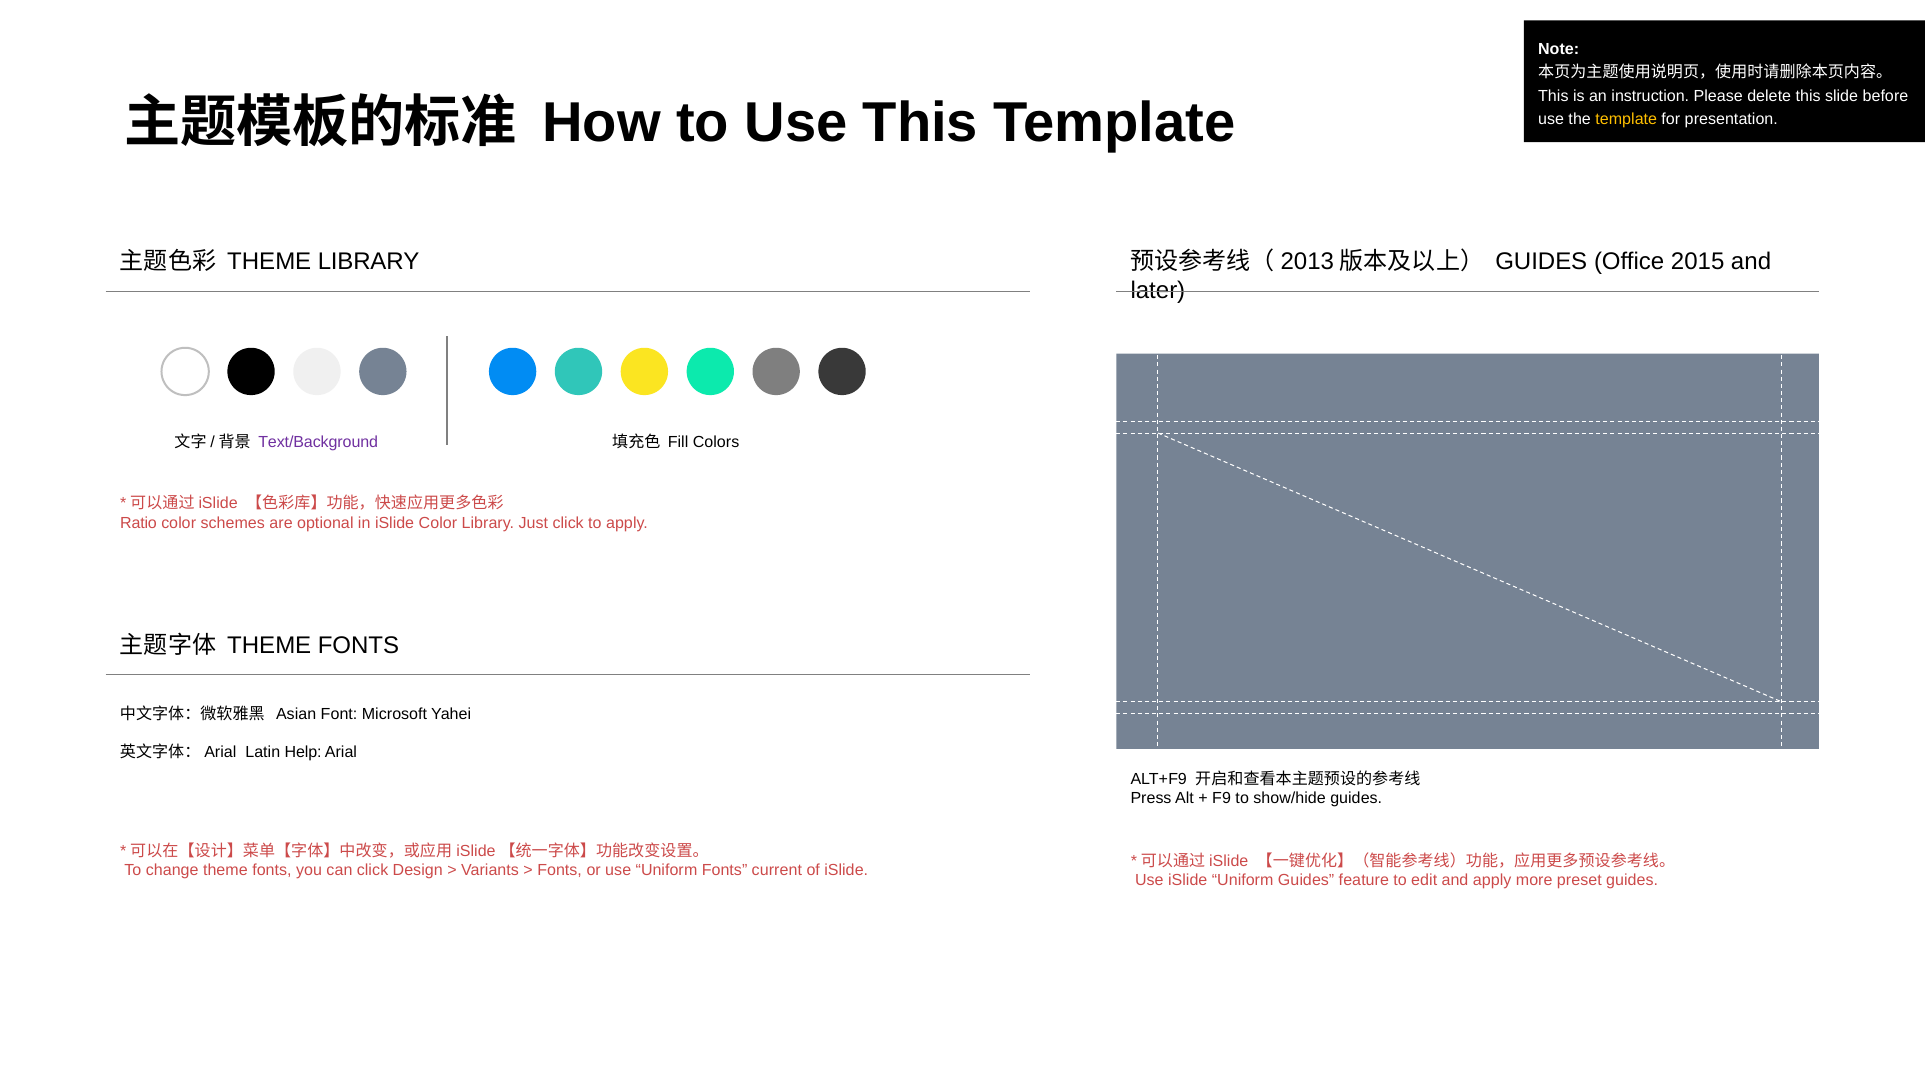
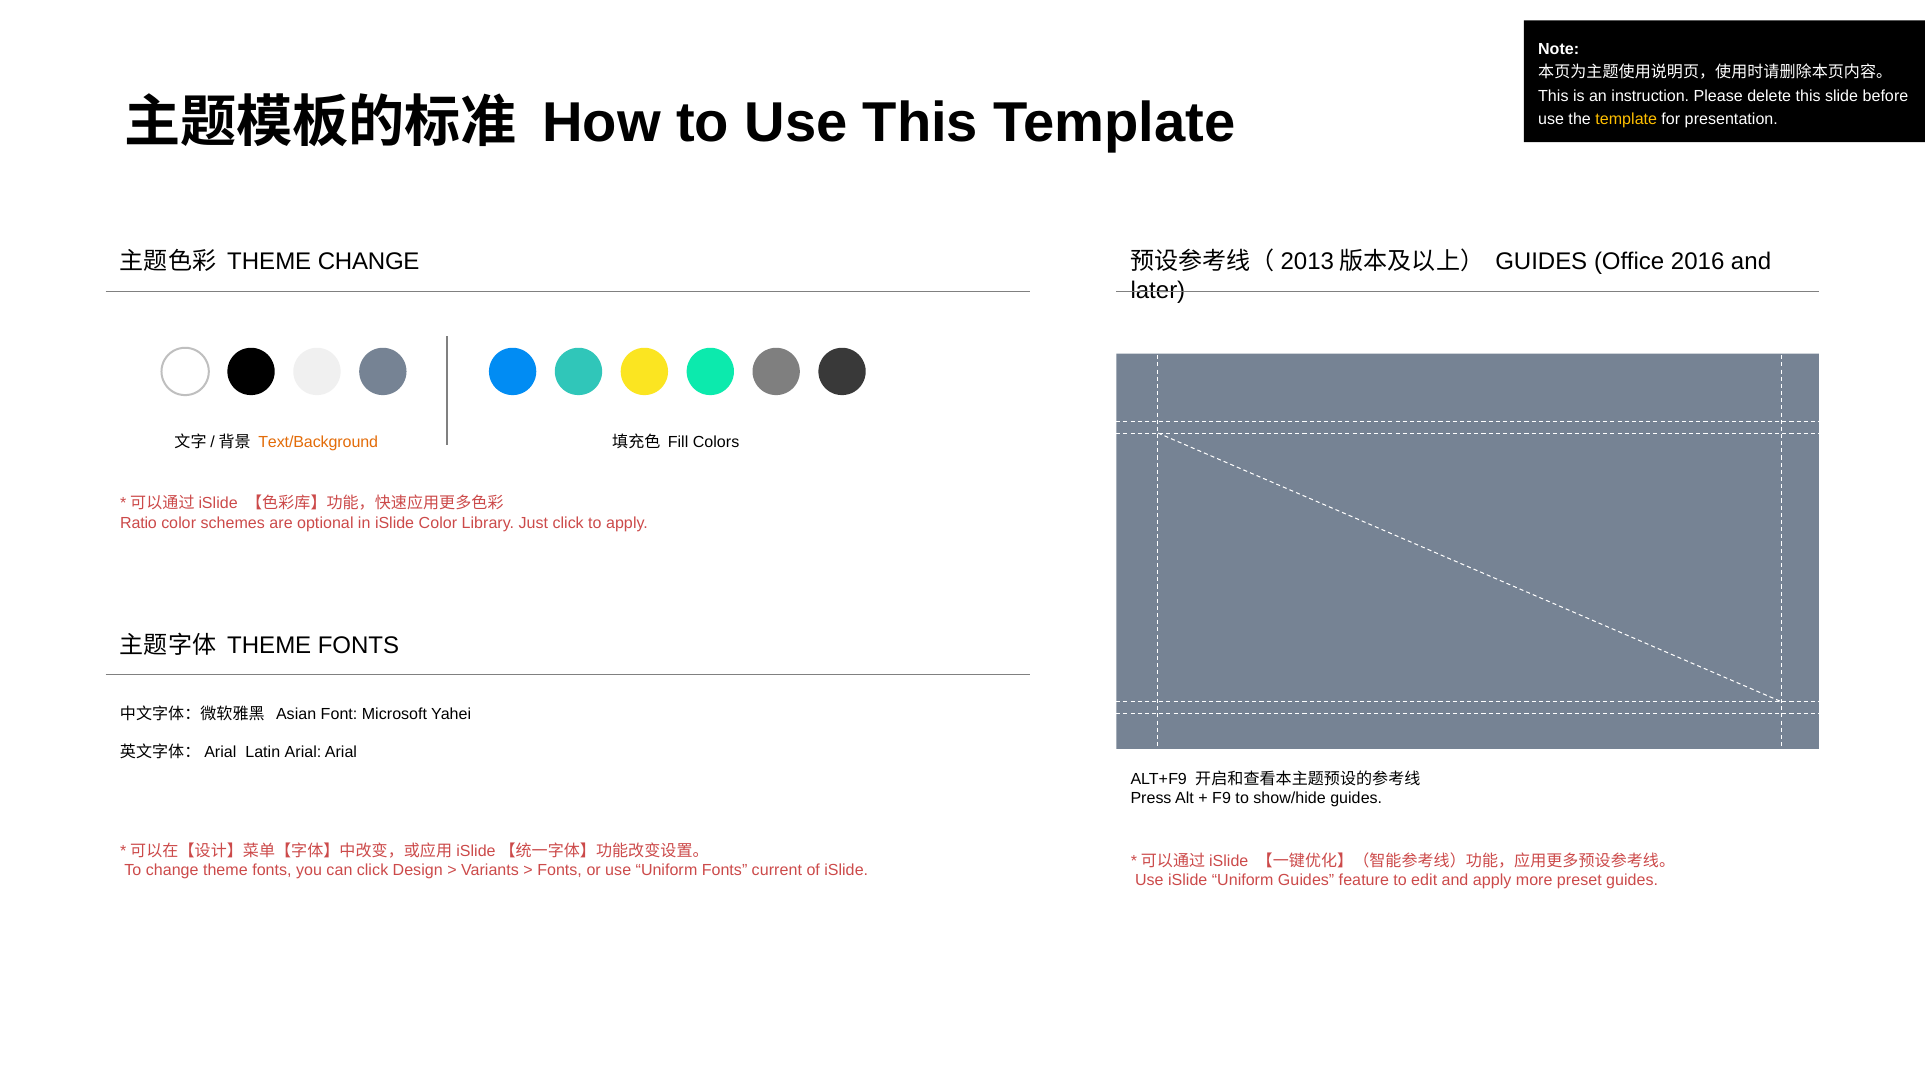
2015: 2015 -> 2016
THEME LIBRARY: LIBRARY -> CHANGE
Text/Background colour: purple -> orange
Latin Help: Help -> Arial
